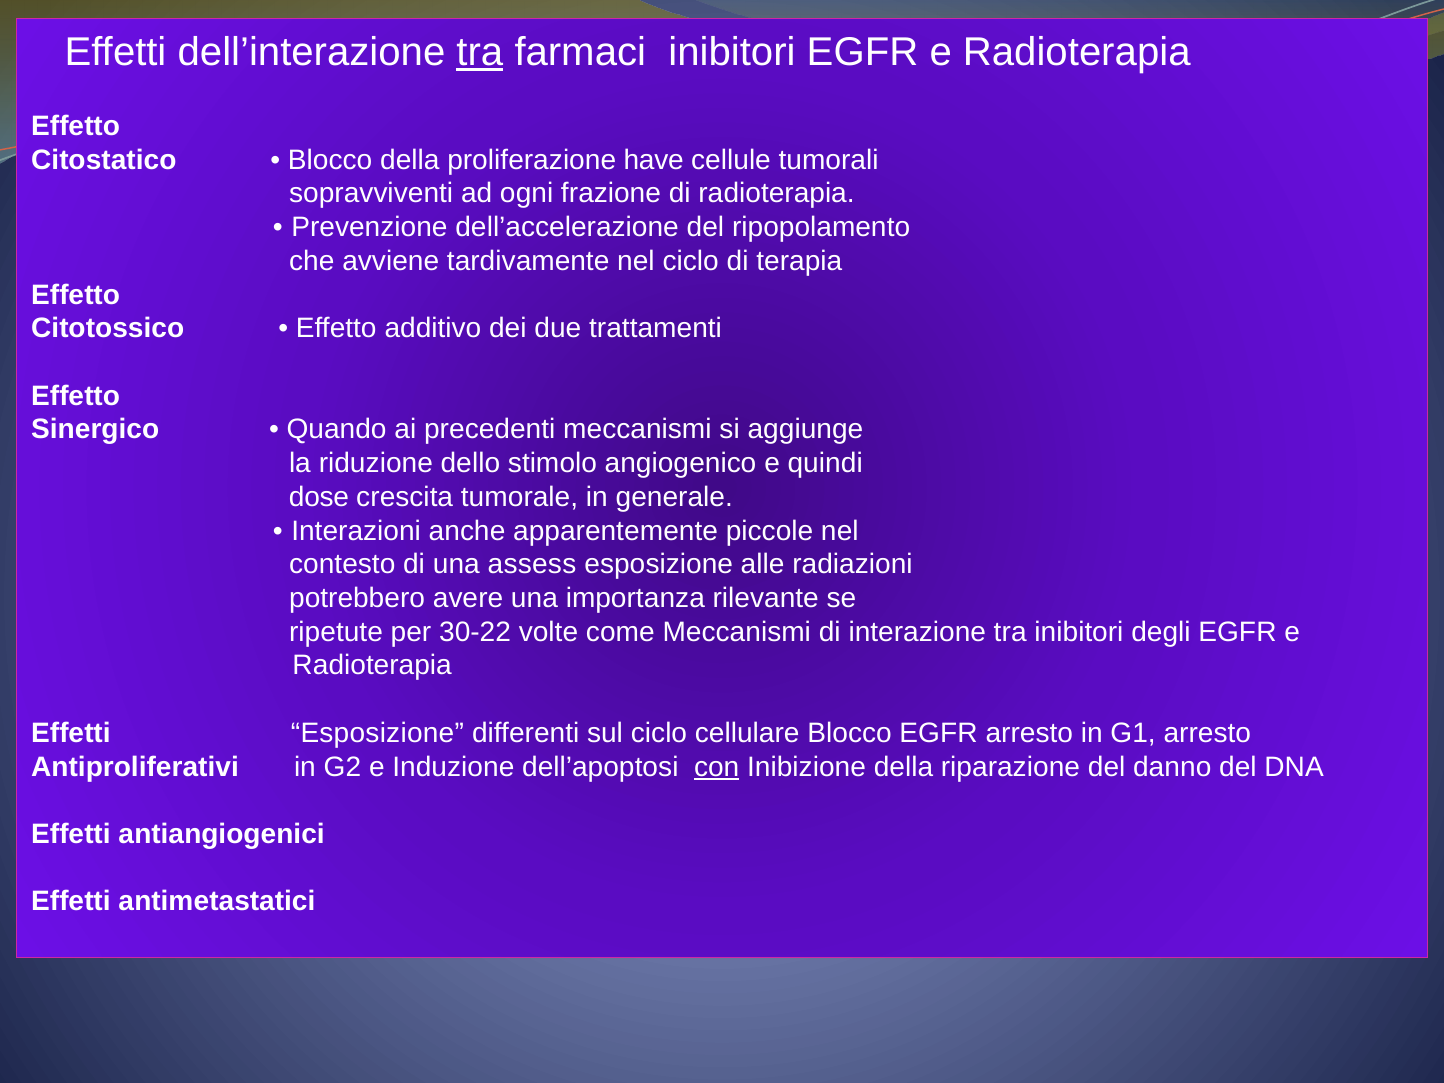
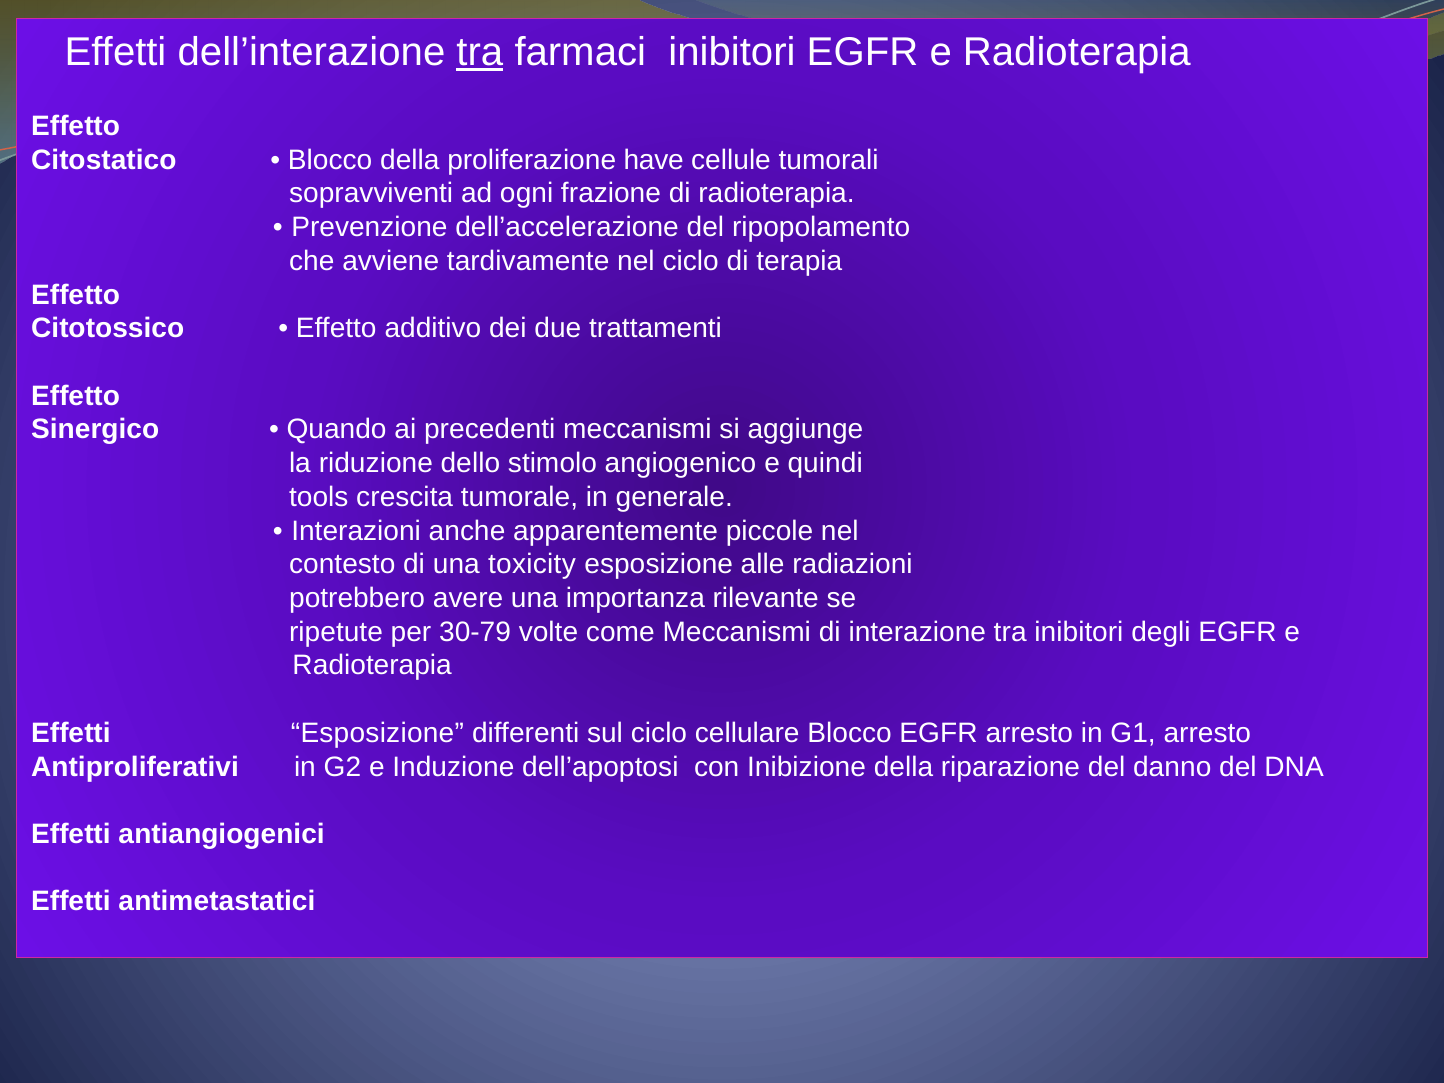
dose: dose -> tools
assess: assess -> toxicity
30-22: 30-22 -> 30-79
con underline: present -> none
